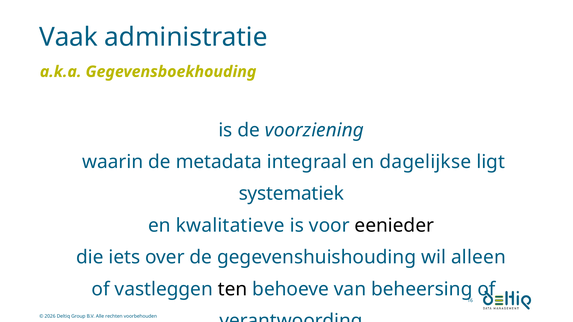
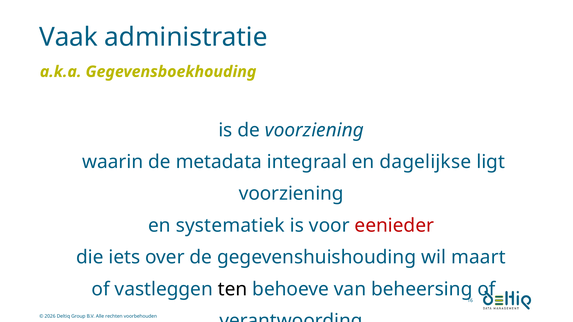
systematiek at (291, 194): systematiek -> voorziening
kwalitatieve: kwalitatieve -> systematiek
eenieder colour: black -> red
alleen: alleen -> maart
